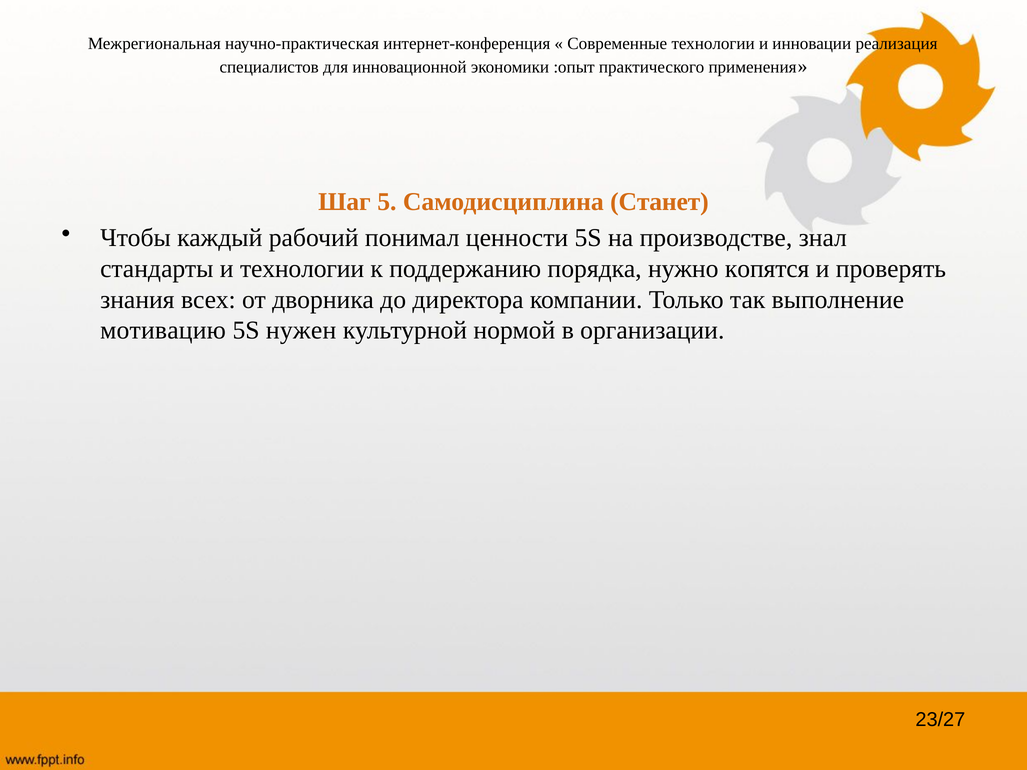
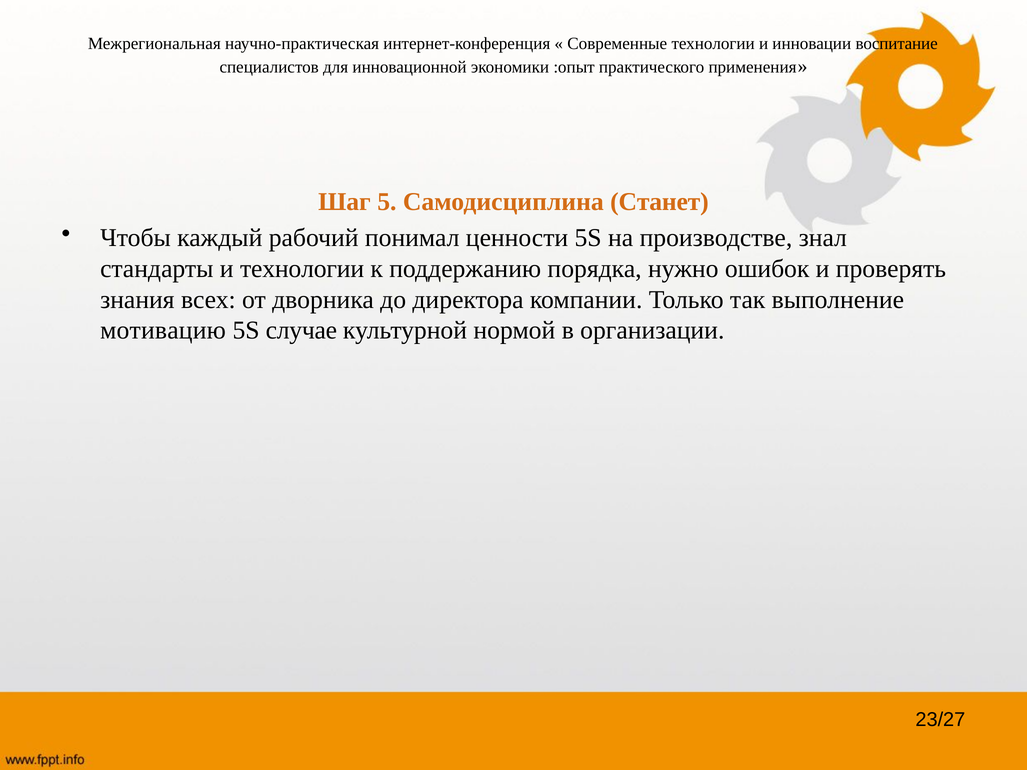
реализация: реализация -> воспитание
копятся: копятся -> ошибок
нужен: нужен -> случае
